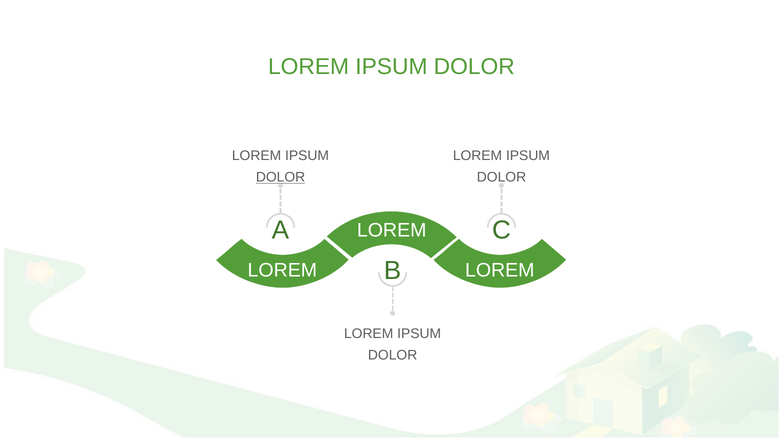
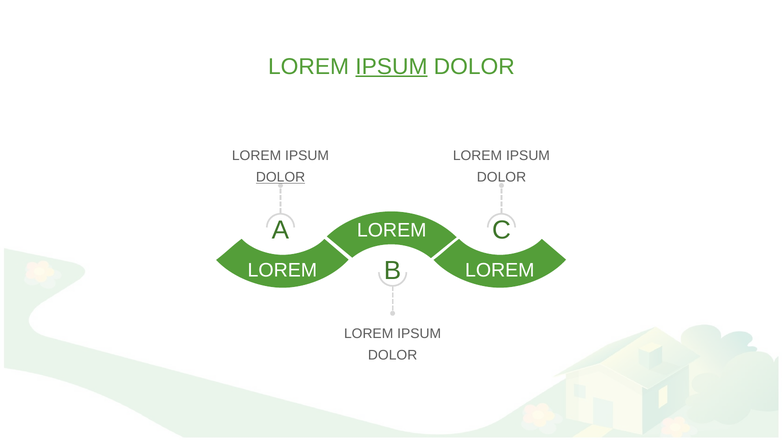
IPSUM at (391, 66) underline: none -> present
